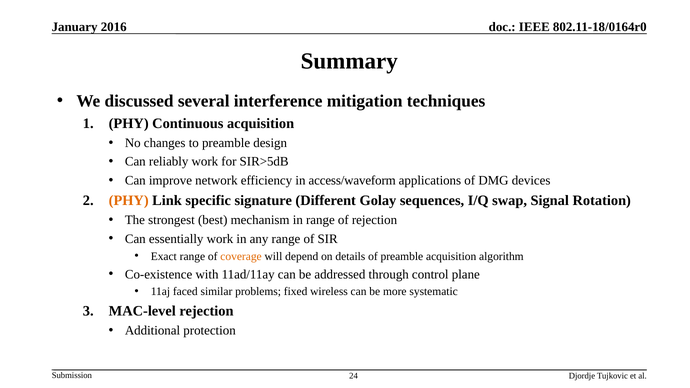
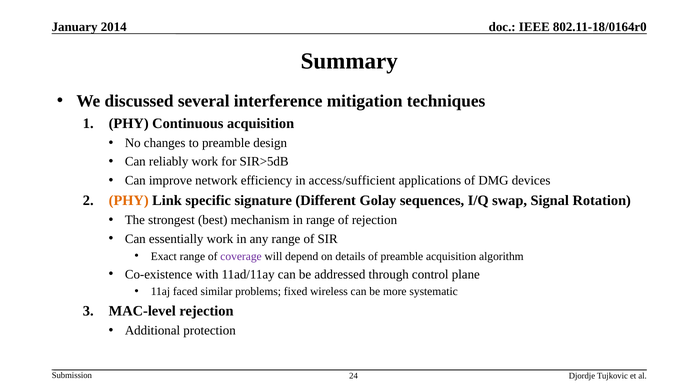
2016: 2016 -> 2014
access/waveform: access/waveform -> access/sufficient
coverage colour: orange -> purple
